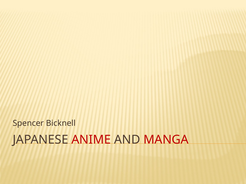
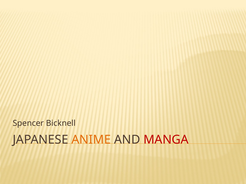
ANIME colour: red -> orange
